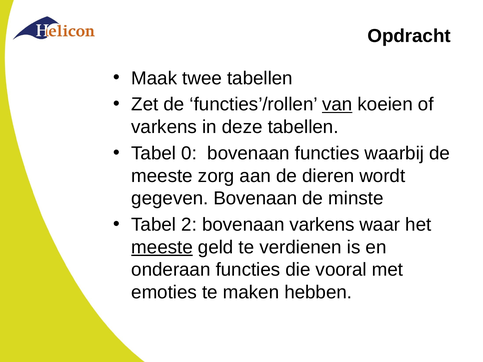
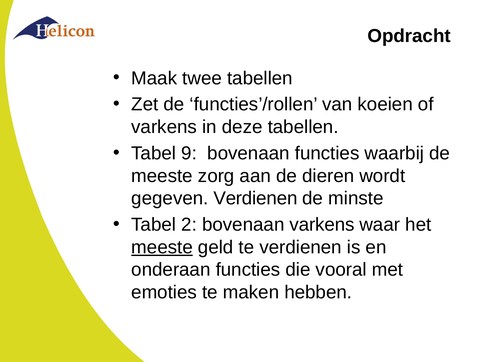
van underline: present -> none
0: 0 -> 9
gegeven Bovenaan: Bovenaan -> Verdienen
